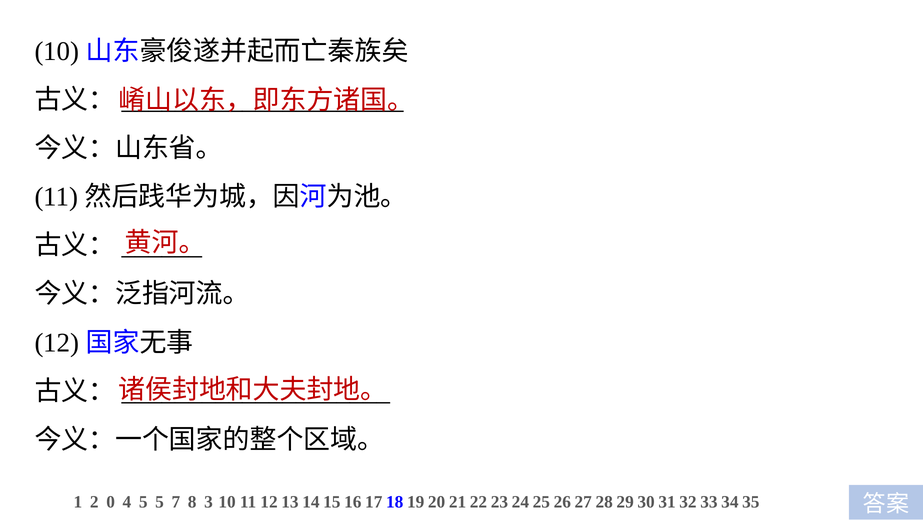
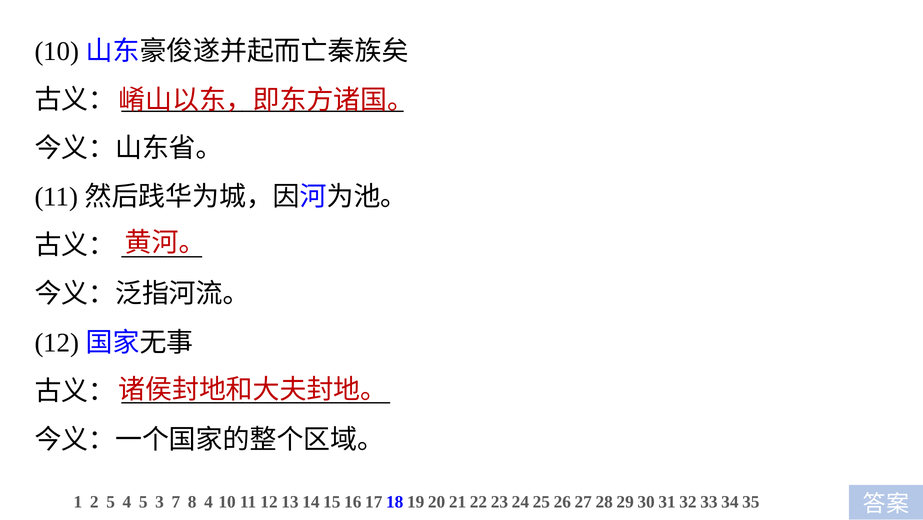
2 0: 0 -> 5
5 5: 5 -> 3
8 3: 3 -> 4
